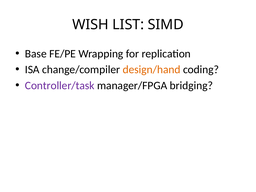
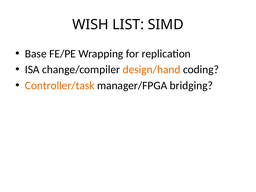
Controller/task colour: purple -> orange
